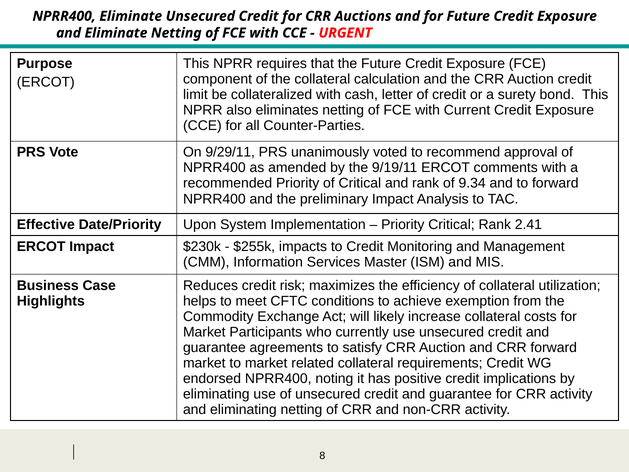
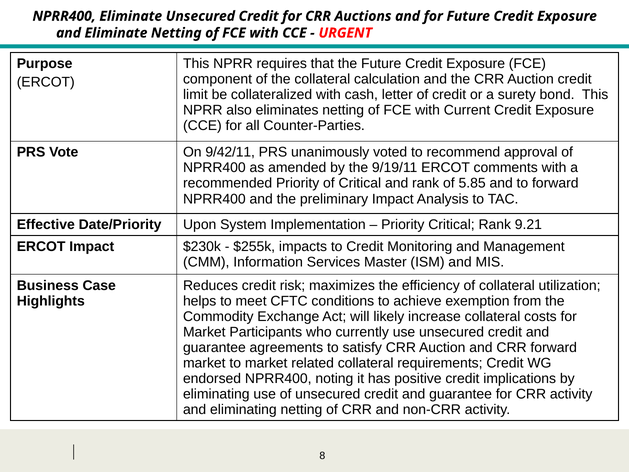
9/29/11: 9/29/11 -> 9/42/11
9.34: 9.34 -> 5.85
2.41: 2.41 -> 9.21
